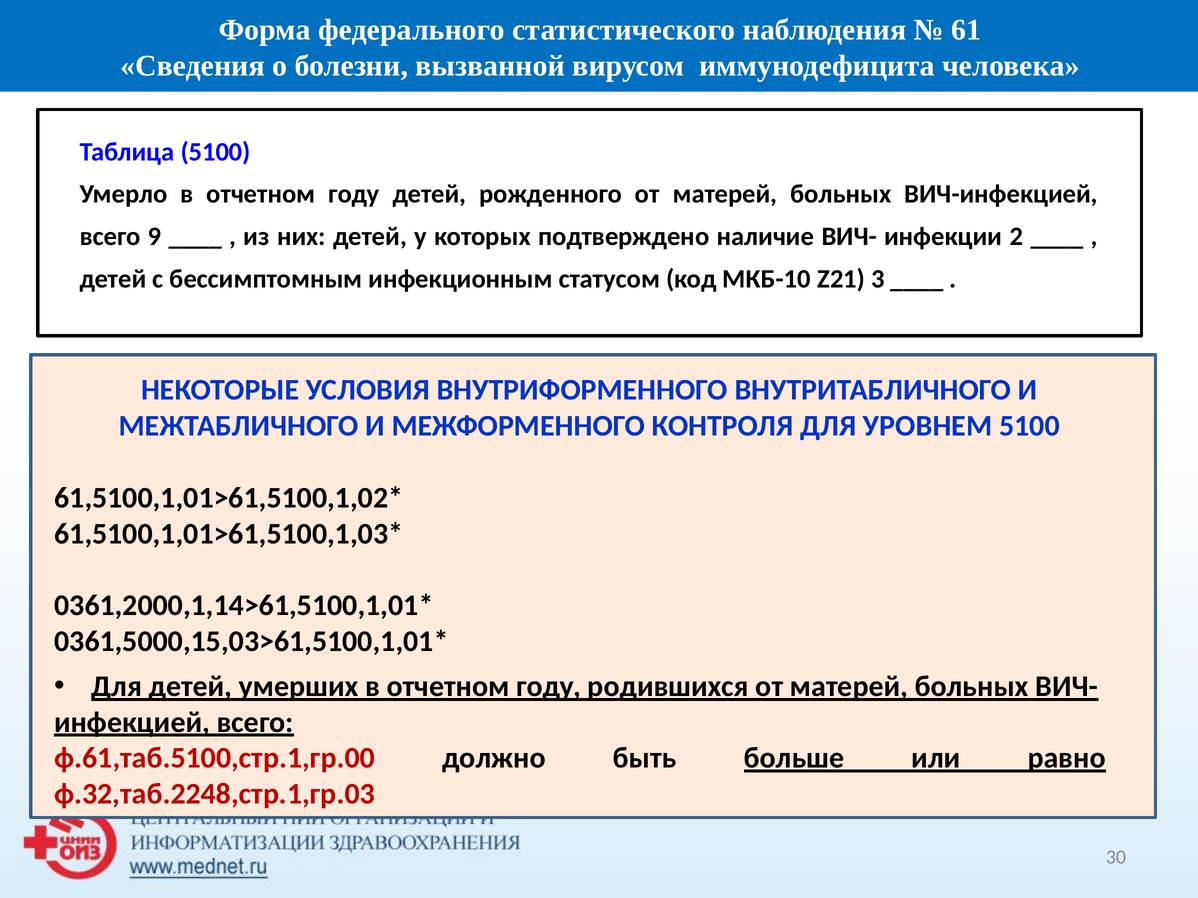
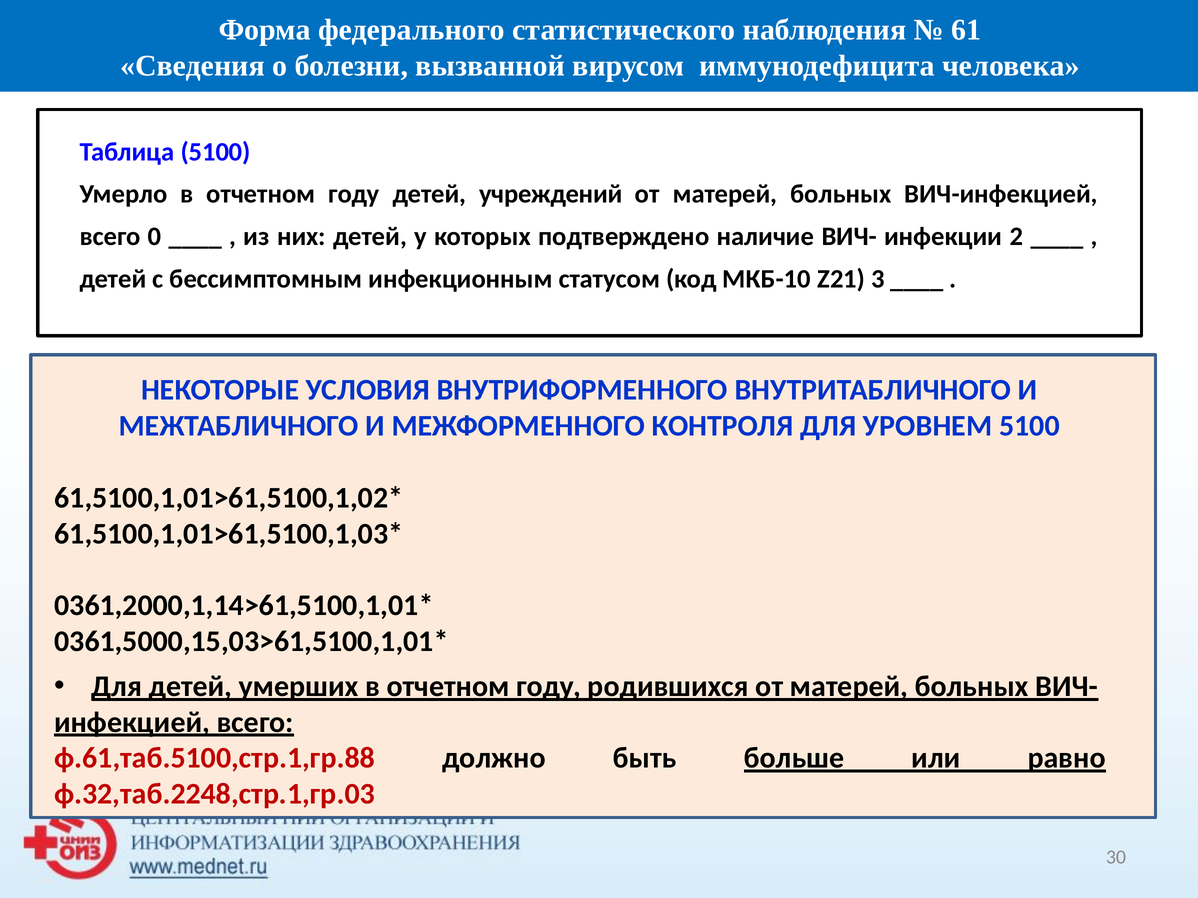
рожденного: рожденного -> учреждений
9: 9 -> 0
ф.61,таб.5100,стр.1,гр.00: ф.61,таб.5100,стр.1,гр.00 -> ф.61,таб.5100,стр.1,гр.88
